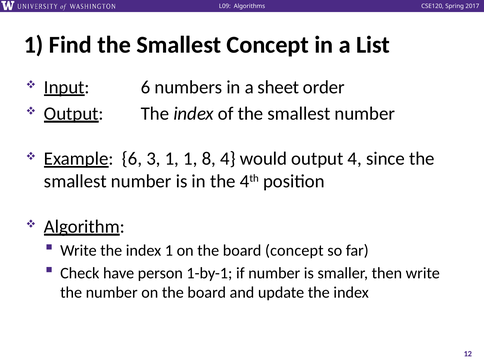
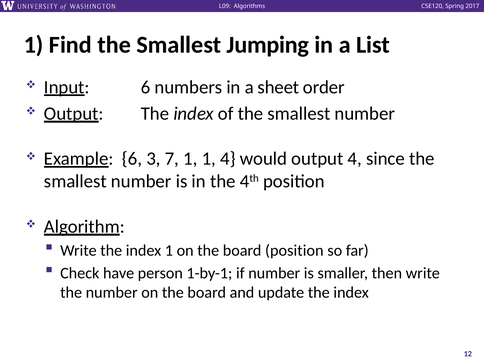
Smallest Concept: Concept -> Jumping
3 1: 1 -> 7
1 8: 8 -> 1
board concept: concept -> position
